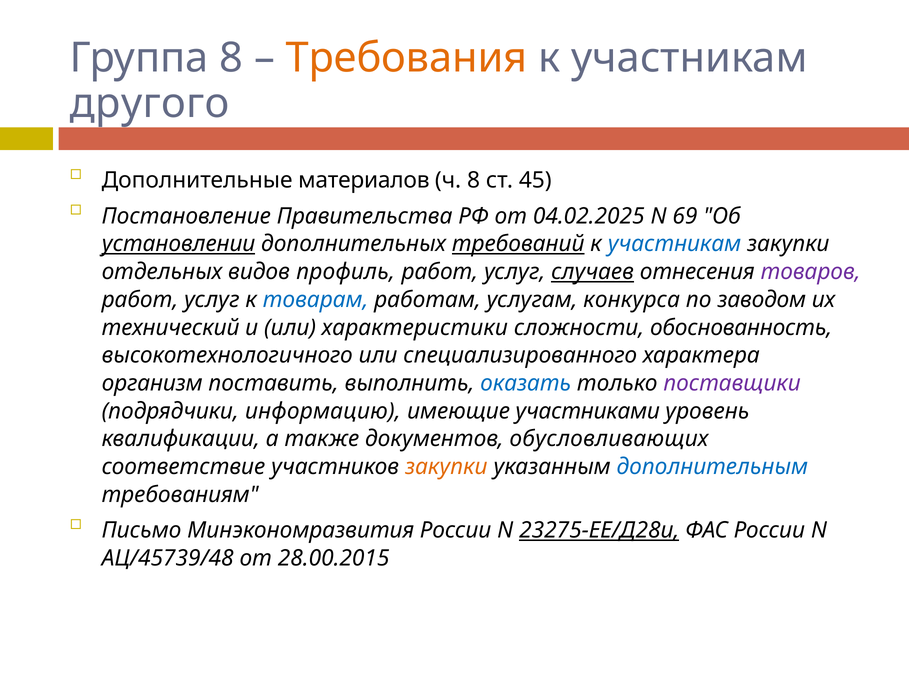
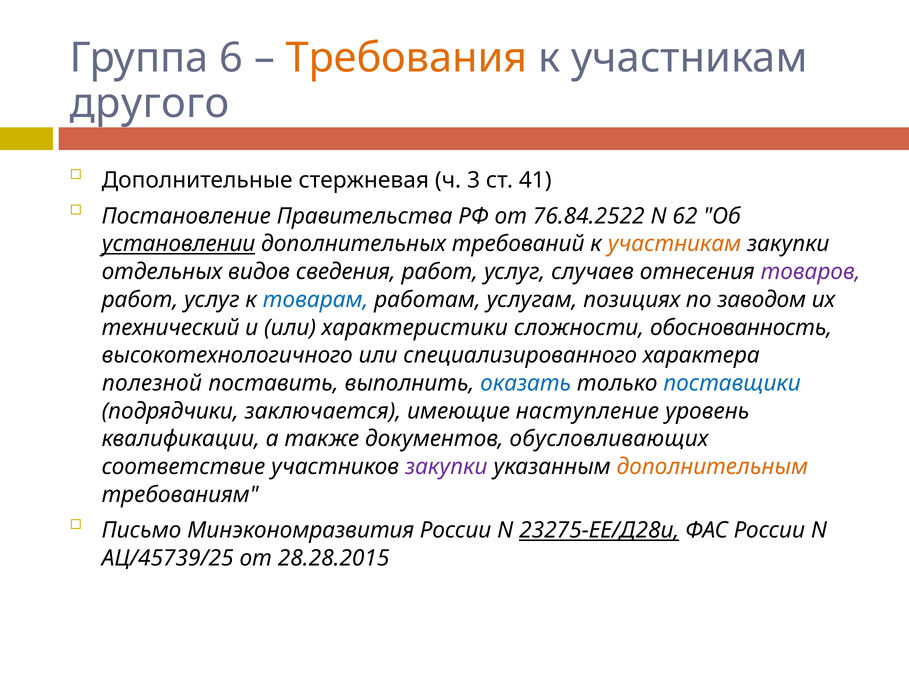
Группа 8: 8 -> 6
материалов: материалов -> стержневая
ч 8: 8 -> 3
45: 45 -> 41
04.02.2025: 04.02.2025 -> 76.84.2522
69: 69 -> 62
требований underline: present -> none
участникам at (674, 244) colour: blue -> orange
профиль: профиль -> сведения
случаев underline: present -> none
конкурса: конкурса -> позициях
организм: организм -> полезной
поставщики colour: purple -> blue
информацию: информацию -> заключается
участниками: участниками -> наступление
закупки at (446, 467) colour: orange -> purple
дополнительным colour: blue -> orange
АЦ/45739/48: АЦ/45739/48 -> АЦ/45739/25
28.00.2015: 28.00.2015 -> 28.28.2015
